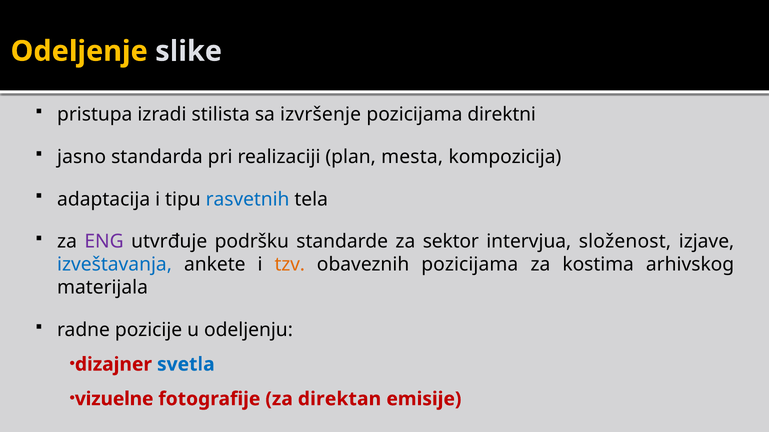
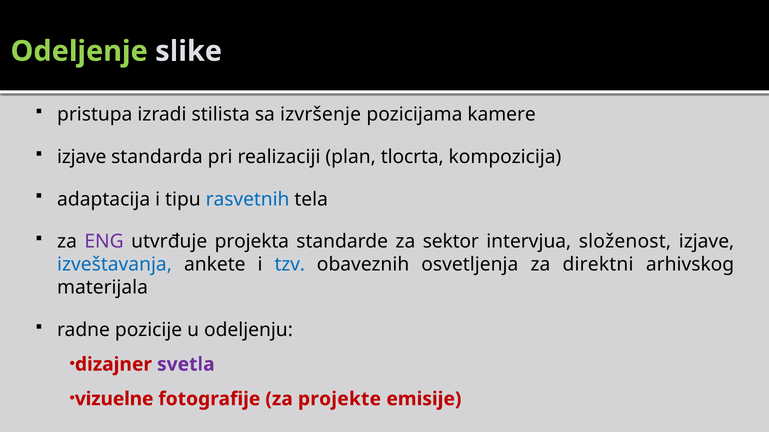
Odeljenje colour: yellow -> light green
direktni: direktni -> kamere
jasno at (82, 157): jasno -> izjave
mesta: mesta -> tlocrta
podršku: podršku -> projekta
tzv colour: orange -> blue
obaveznih pozicijama: pozicijama -> osvetljenja
kostima: kostima -> direktni
svetla colour: blue -> purple
direktan: direktan -> projekte
